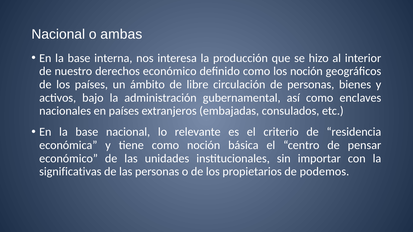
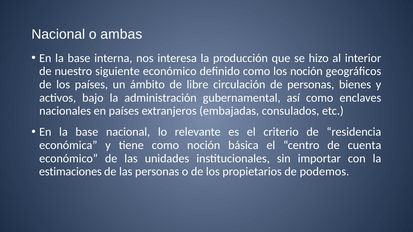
derechos: derechos -> siguiente
pensar: pensar -> cuenta
significativas: significativas -> estimaciones
